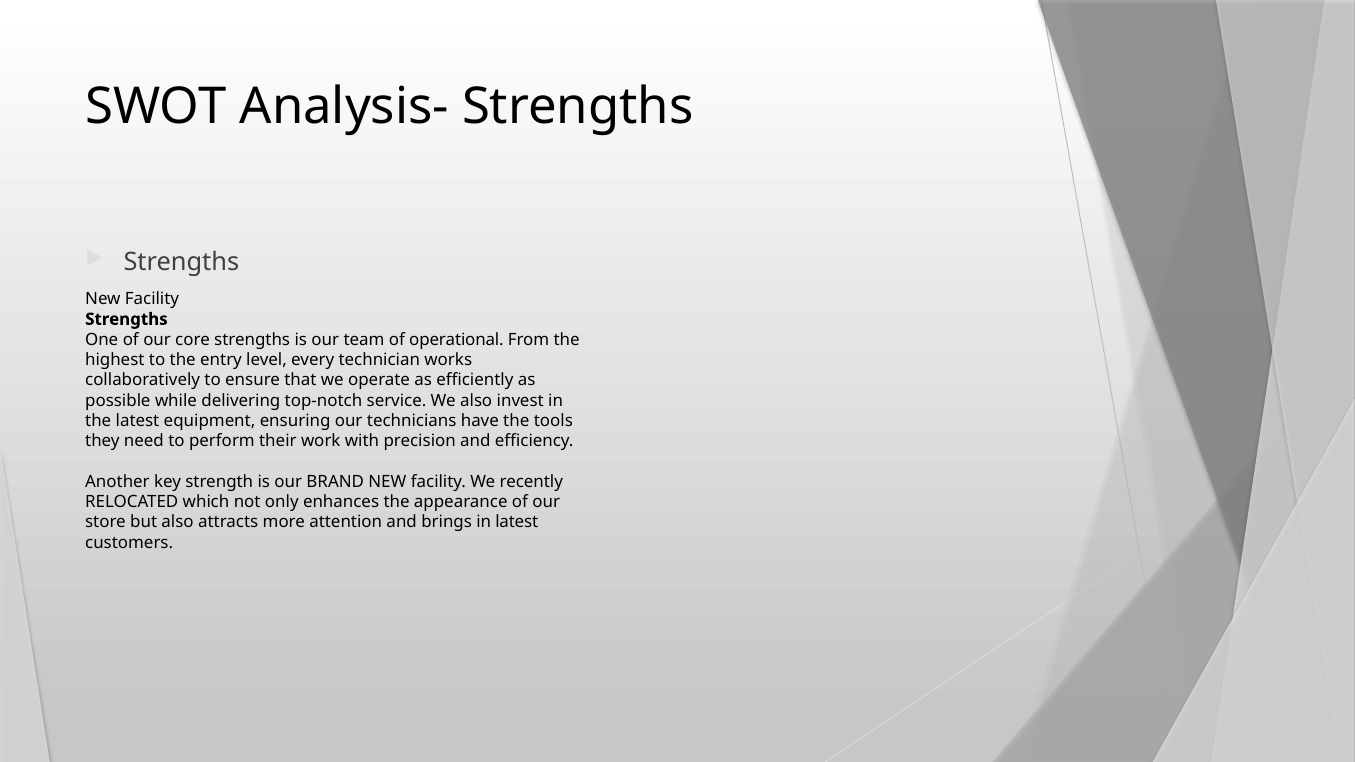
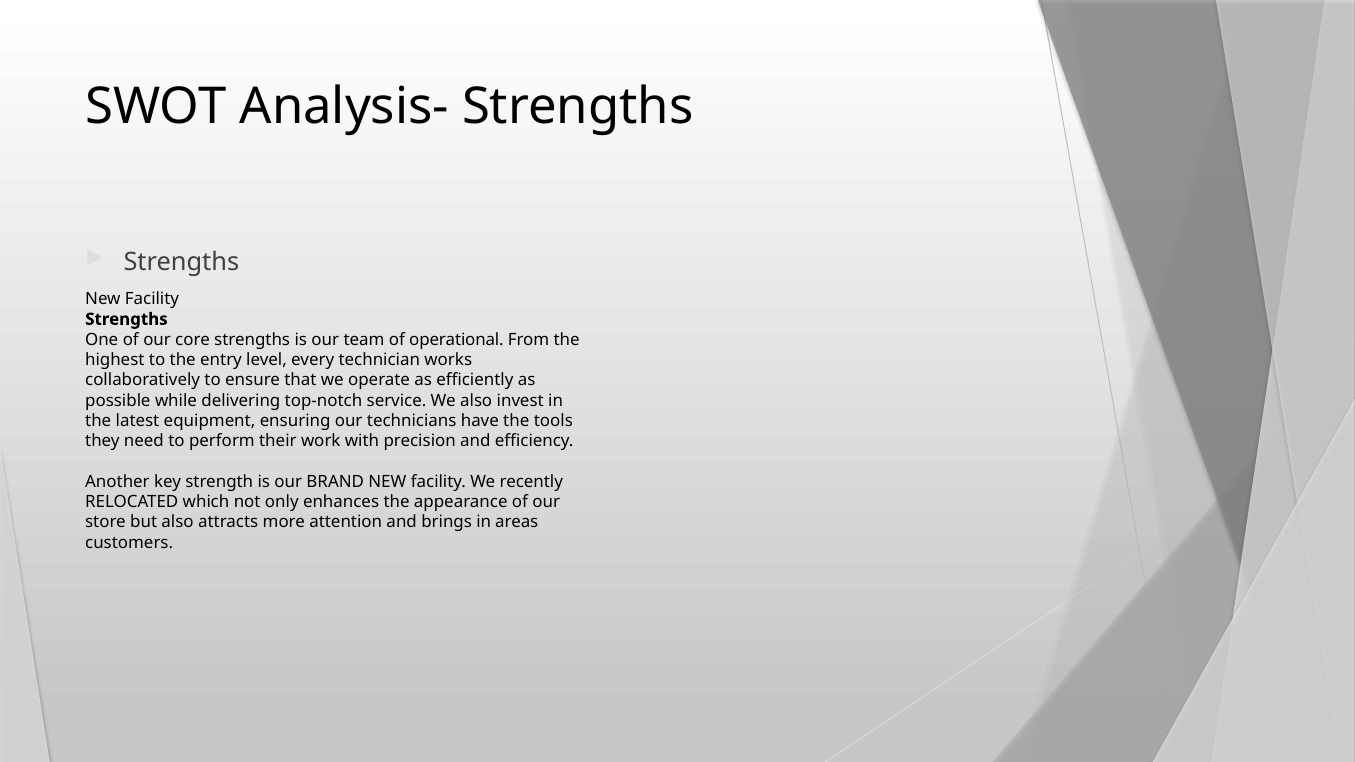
in latest: latest -> areas
